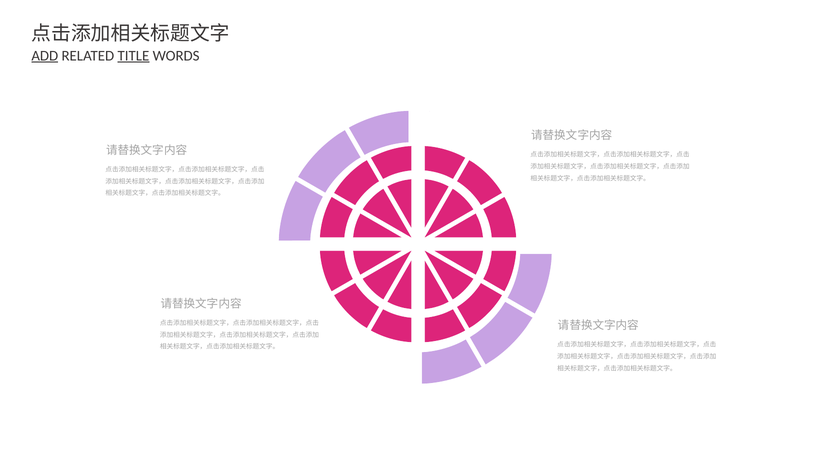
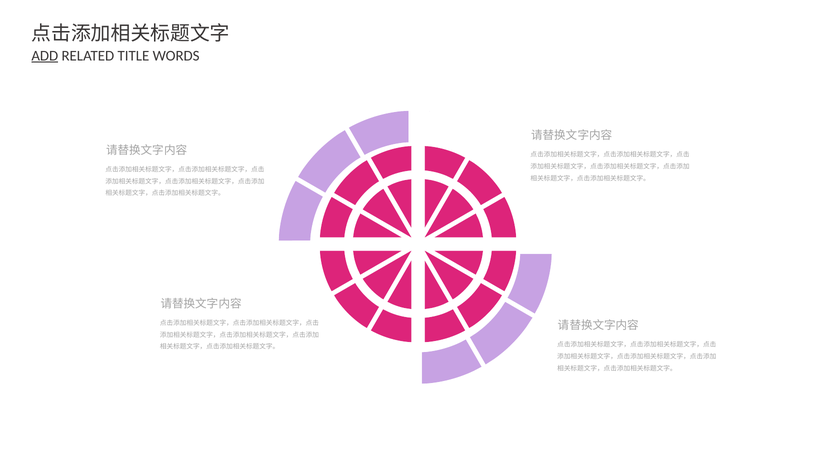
TITLE underline: present -> none
